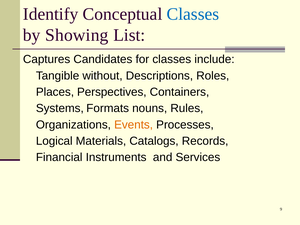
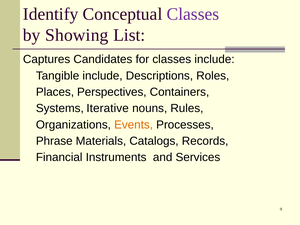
Classes at (193, 14) colour: blue -> purple
Tangible without: without -> include
Formats: Formats -> Iterative
Logical: Logical -> Phrase
